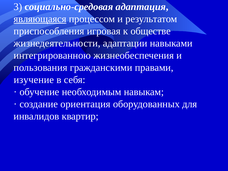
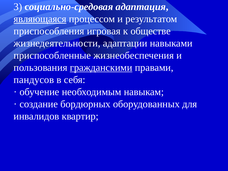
интегрированною: интегрированною -> приспособленные
гражданскими underline: none -> present
изучение: изучение -> пандусов
ориентация: ориентация -> бордюрных
